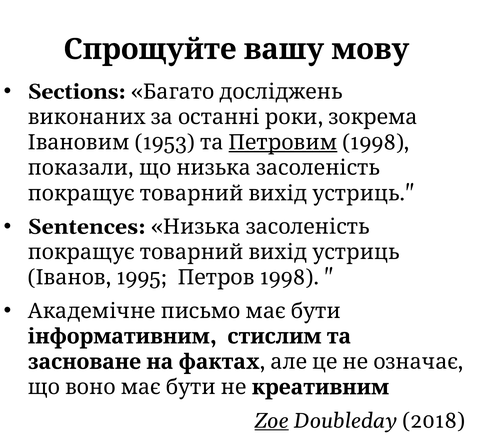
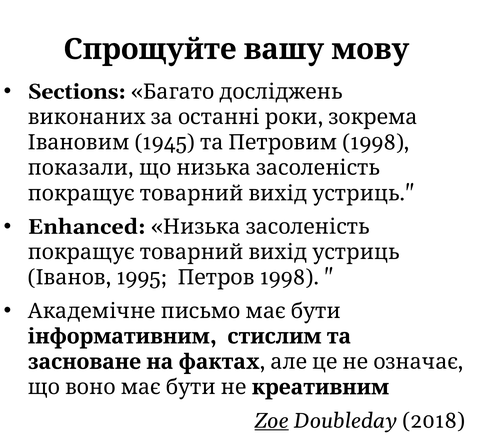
1953: 1953 -> 1945
Петровим underline: present -> none
Sentences: Sentences -> Enhanced
